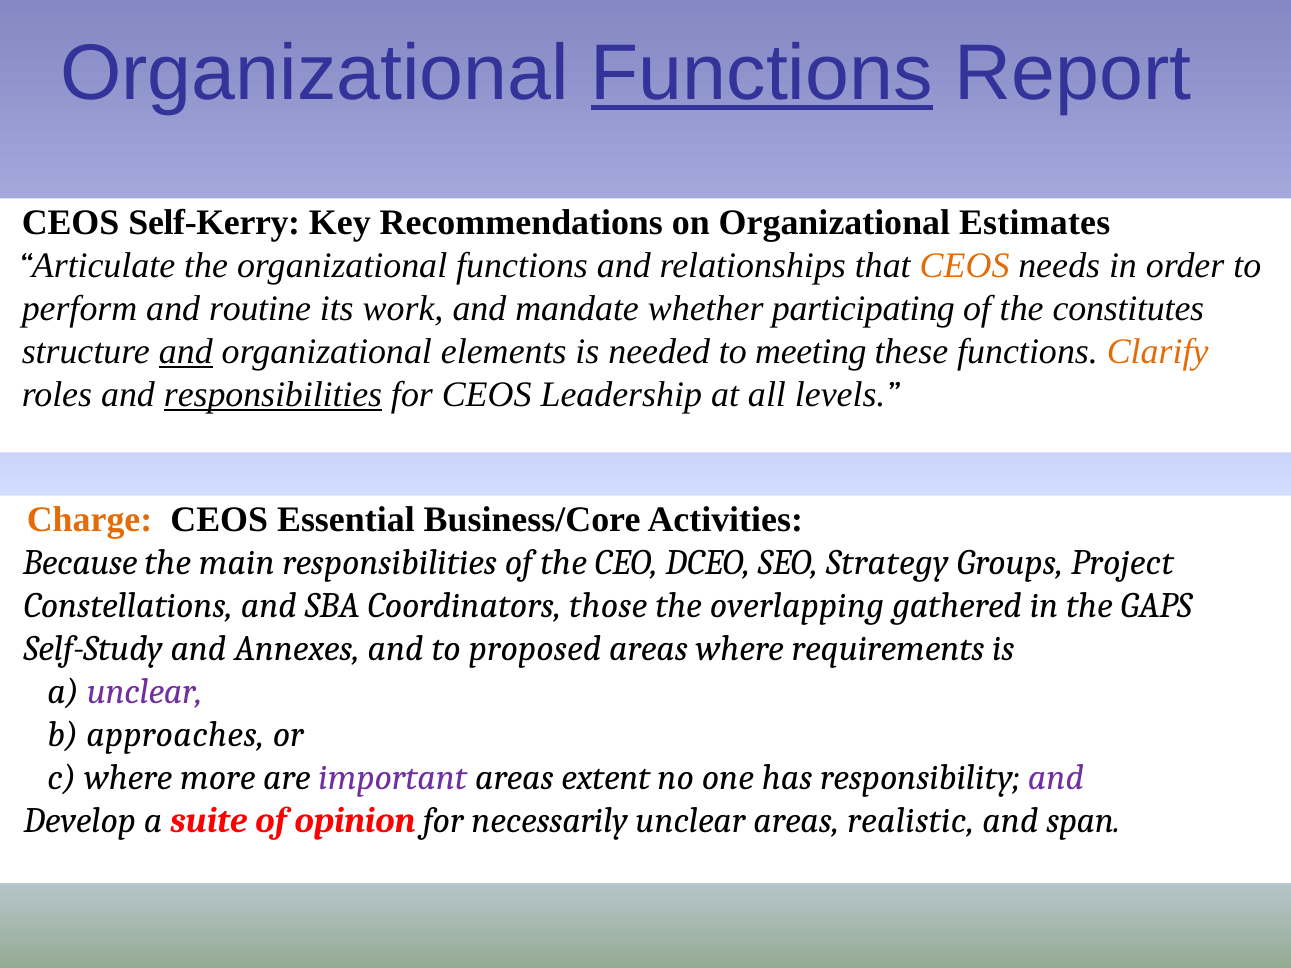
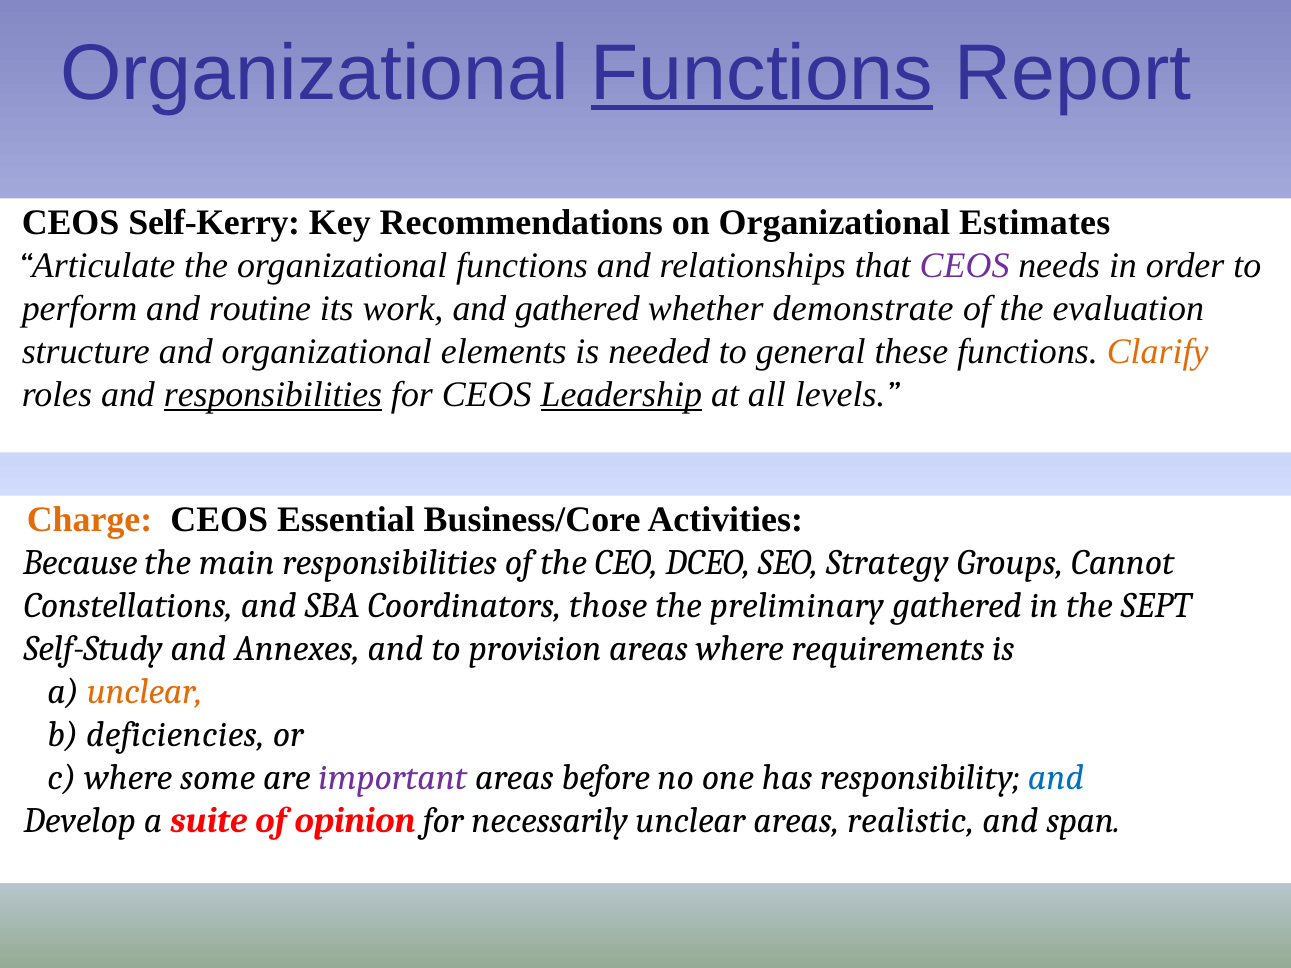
CEOS at (965, 265) colour: orange -> purple
and mandate: mandate -> gathered
participating: participating -> demonstrate
constitutes: constitutes -> evaluation
and at (186, 352) underline: present -> none
meeting: meeting -> general
Leadership underline: none -> present
Project: Project -> Cannot
overlapping: overlapping -> preliminary
GAPS: GAPS -> SEPT
proposed: proposed -> provision
unclear at (145, 692) colour: purple -> orange
approaches: approaches -> deficiencies
more: more -> some
extent: extent -> before
and at (1056, 778) colour: purple -> blue
